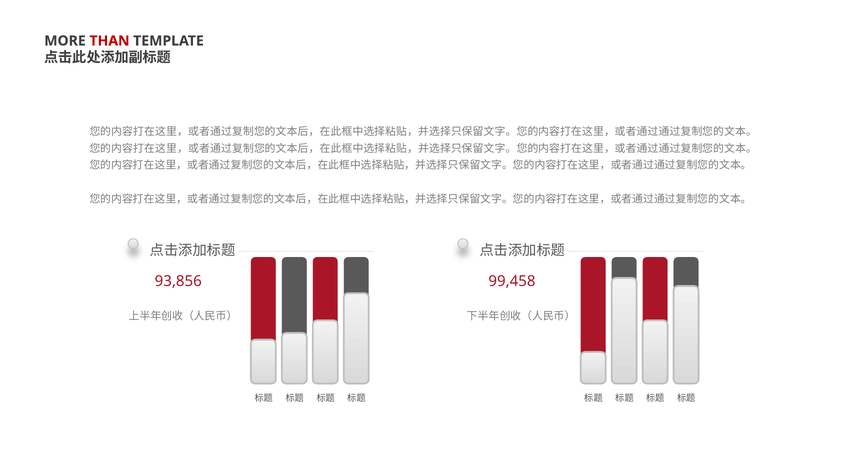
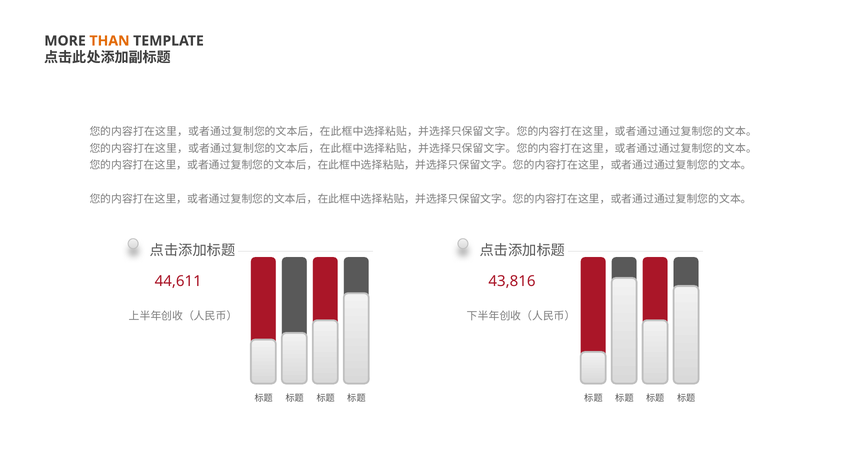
THAN colour: red -> orange
93,856: 93,856 -> 44,611
99,458: 99,458 -> 43,816
